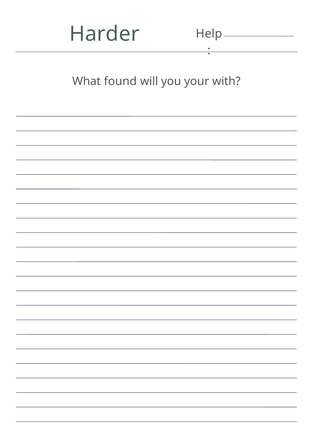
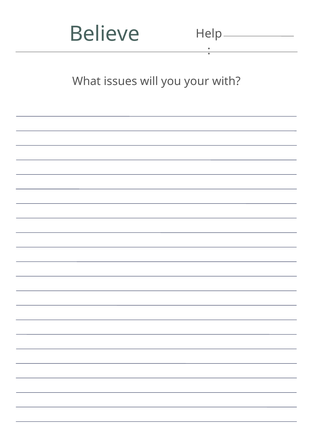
Harder: Harder -> Believe
found: found -> issues
